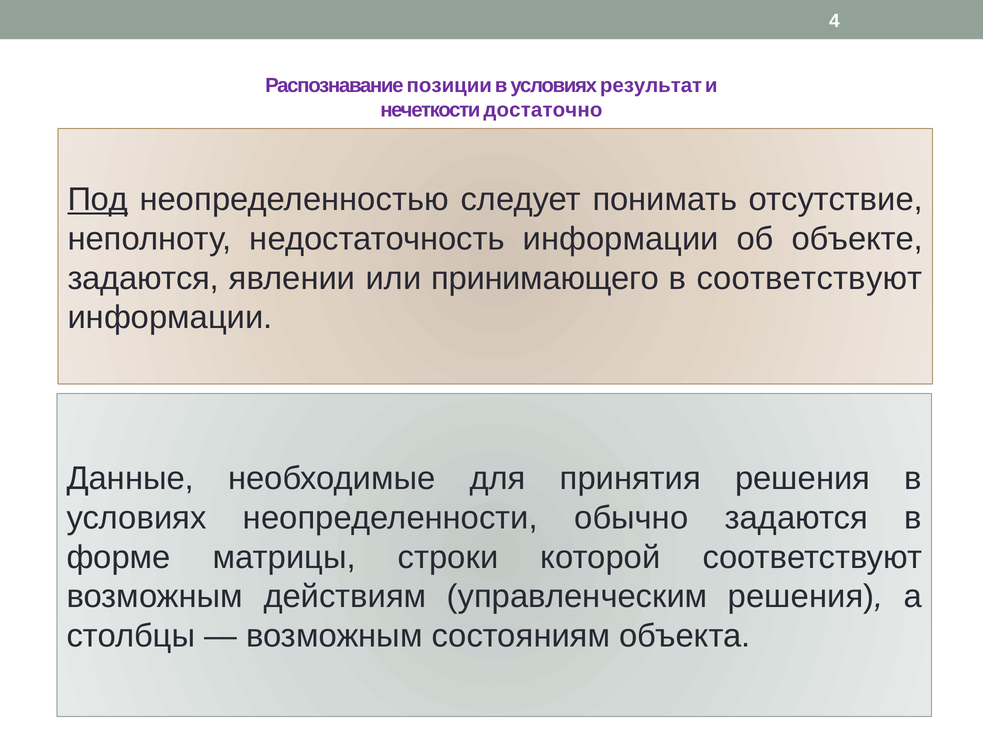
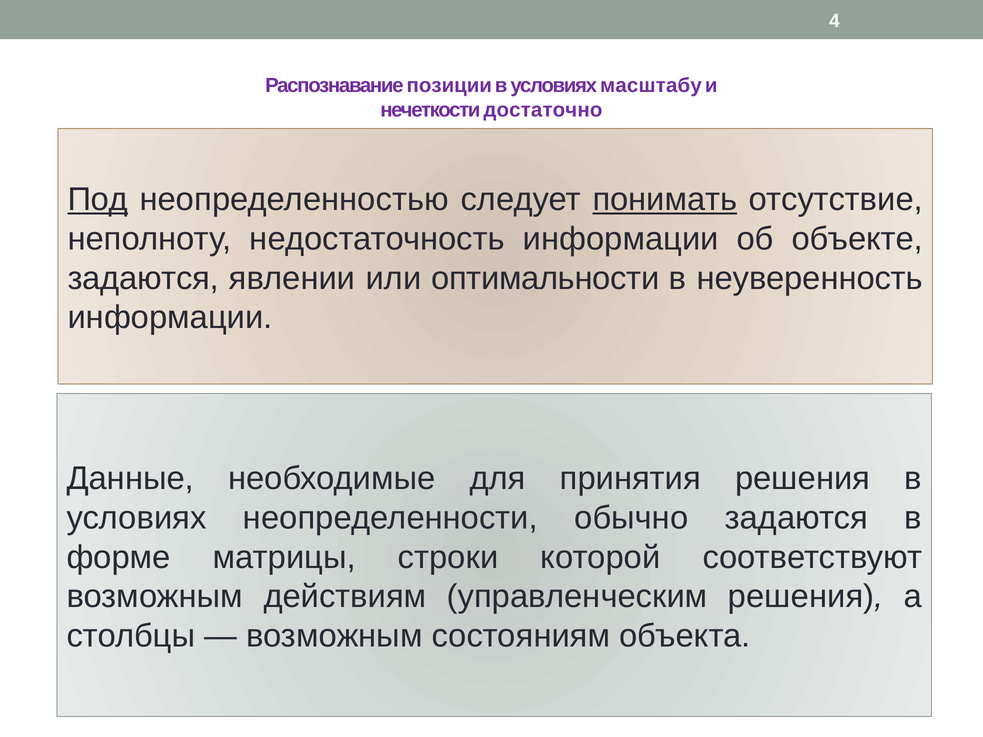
результат: результат -> масштабу
понимать underline: none -> present
принимающего: принимающего -> оптимальности
в соответствуют: соответствуют -> неуверенность
